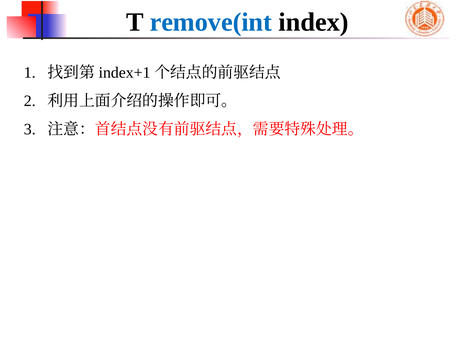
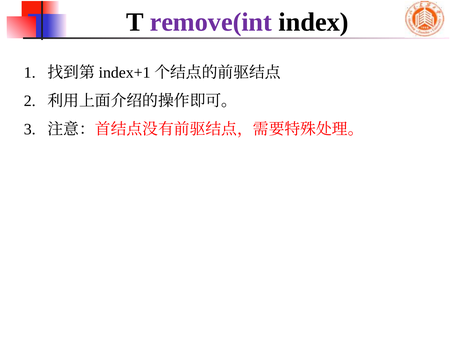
remove(int colour: blue -> purple
